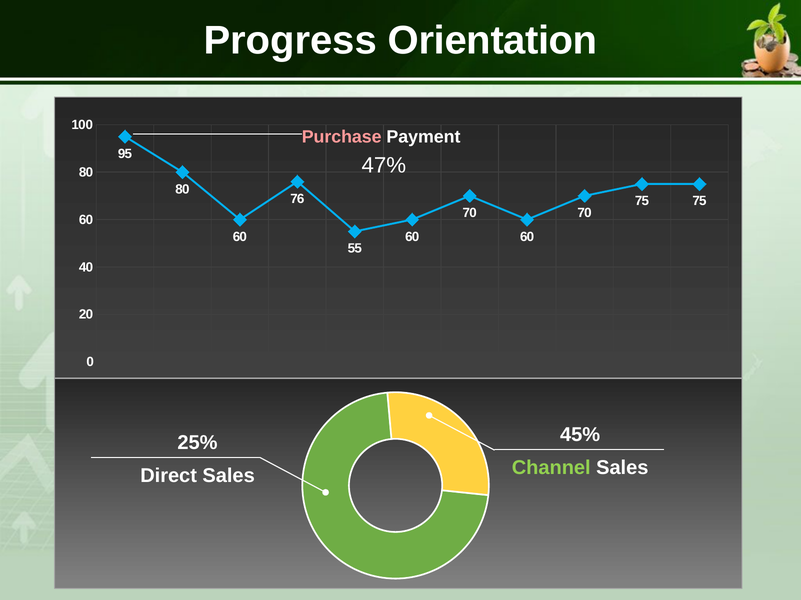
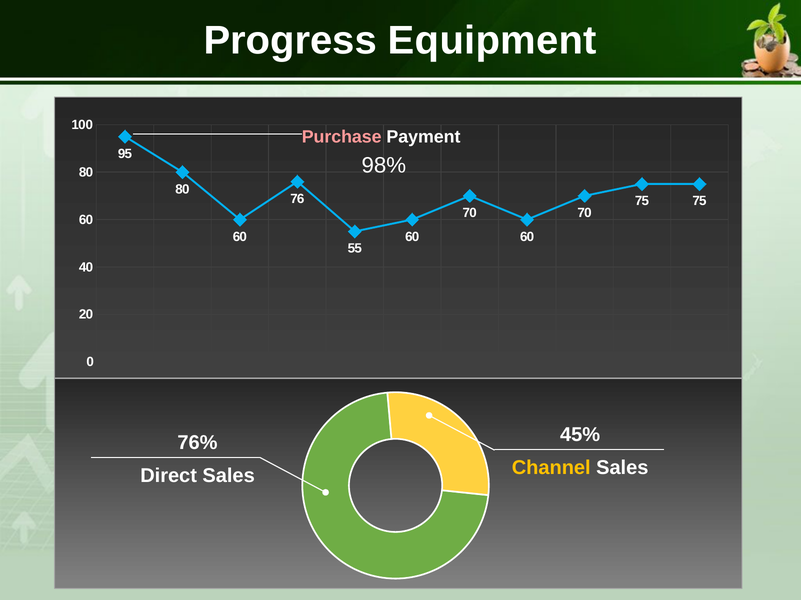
Orientation: Orientation -> Equipment
47%: 47% -> 98%
25%: 25% -> 76%
Channel colour: light green -> yellow
